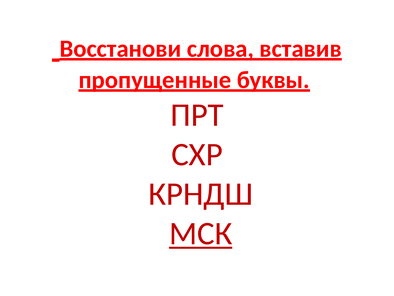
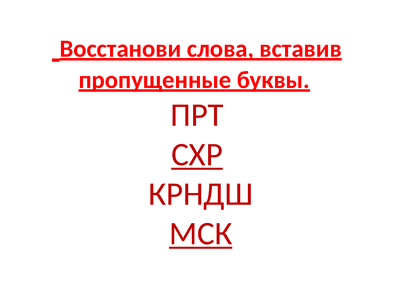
СХР underline: none -> present
